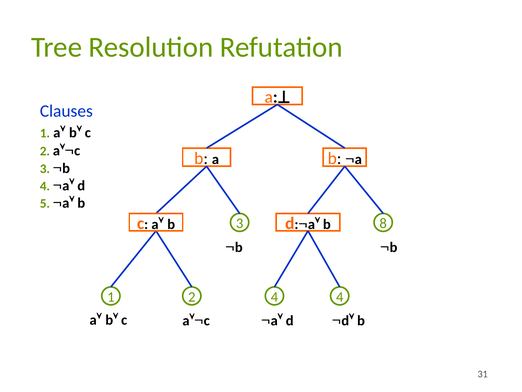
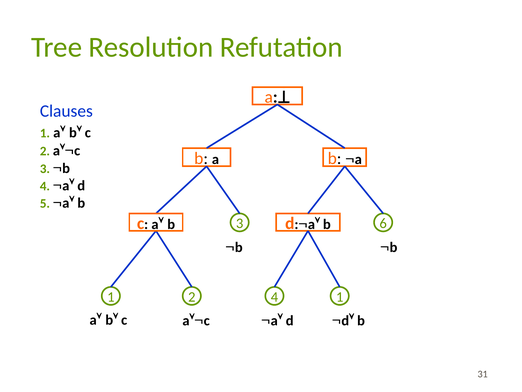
8: 8 -> 6
4 4: 4 -> 1
